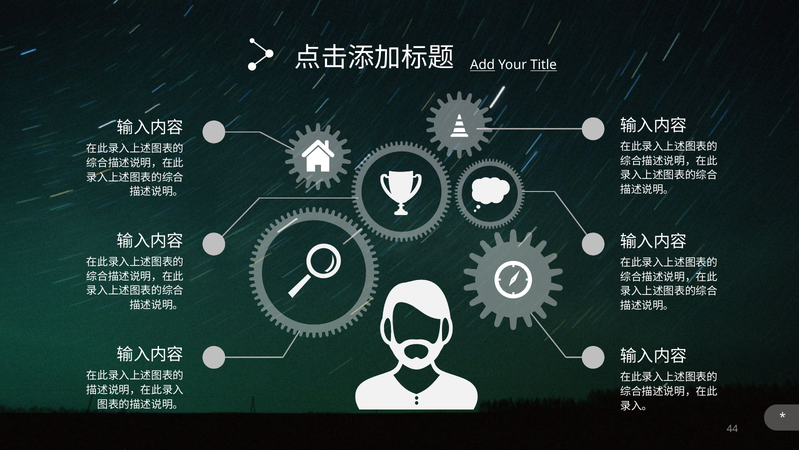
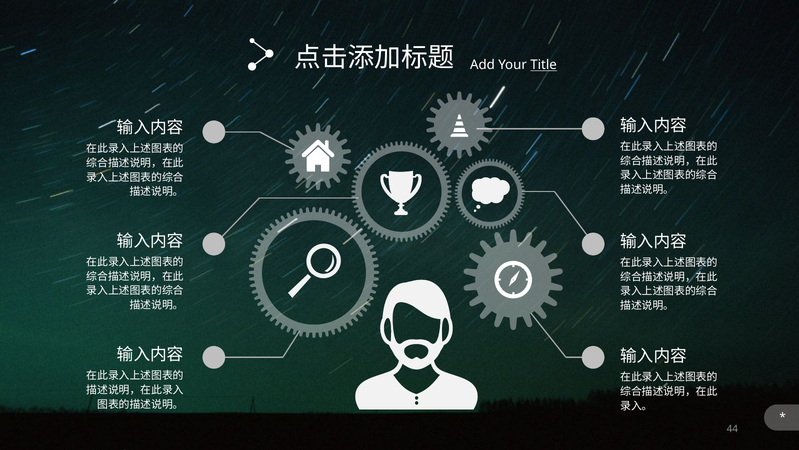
Add underline: present -> none
